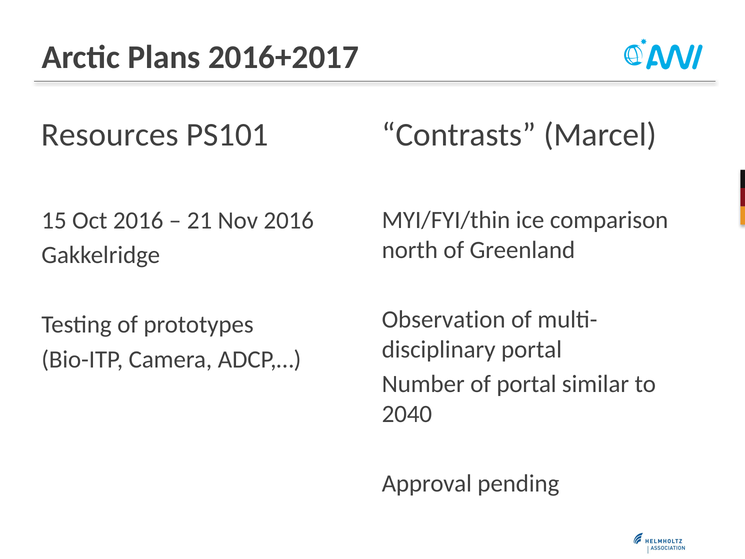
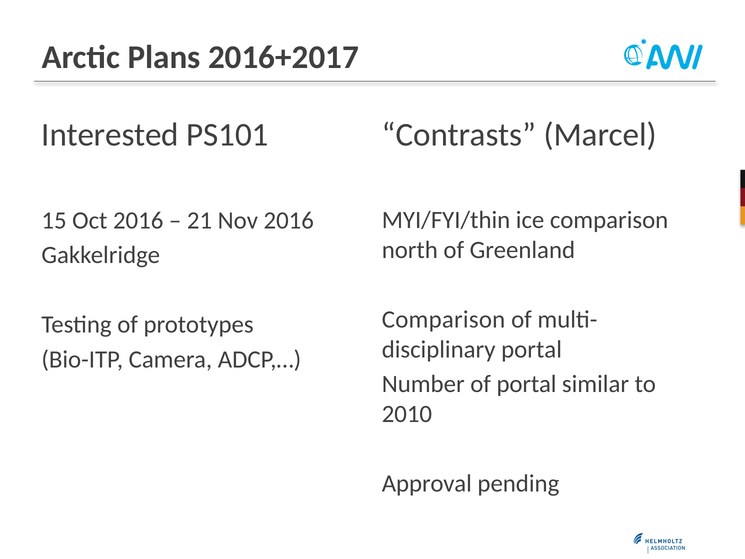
Resources: Resources -> Interested
Observation at (444, 319): Observation -> Comparison
2040: 2040 -> 2010
